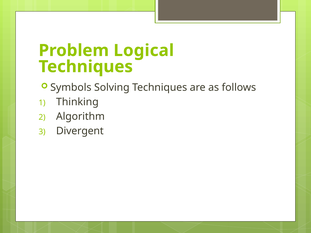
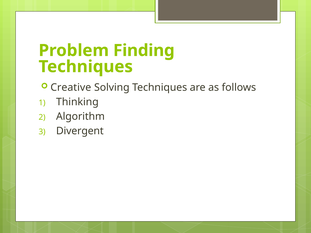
Logical: Logical -> Finding
Symbols: Symbols -> Creative
